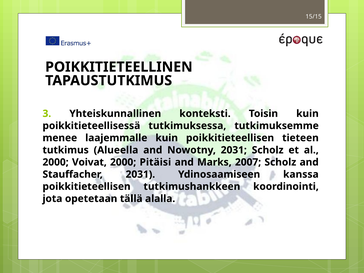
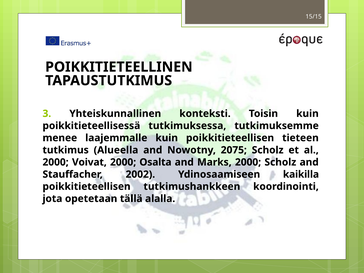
Nowotny 2031: 2031 -> 2075
Pitäisi: Pitäisi -> Osalta
Marks 2007: 2007 -> 2000
Stauffacher 2031: 2031 -> 2002
kanssa: kanssa -> kaikilla
